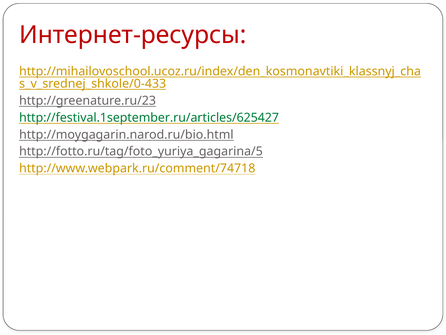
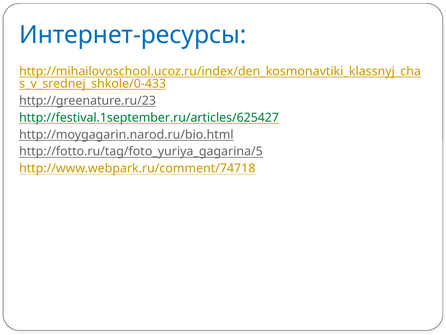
Интернет-ресурсы colour: red -> blue
